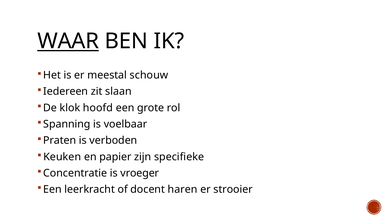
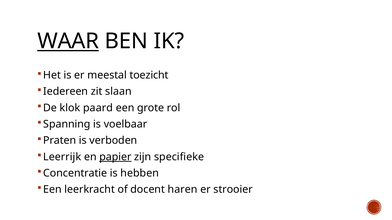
schouw: schouw -> toezicht
hoofd: hoofd -> paard
Keuken: Keuken -> Leerrijk
papier underline: none -> present
vroeger: vroeger -> hebben
